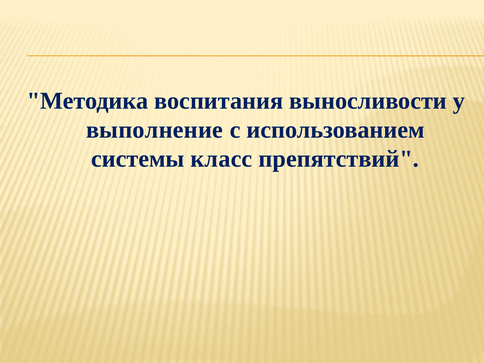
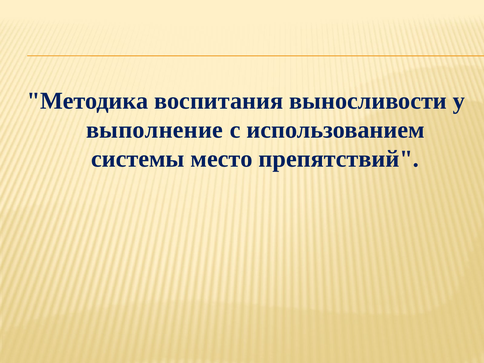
класс: класс -> место
